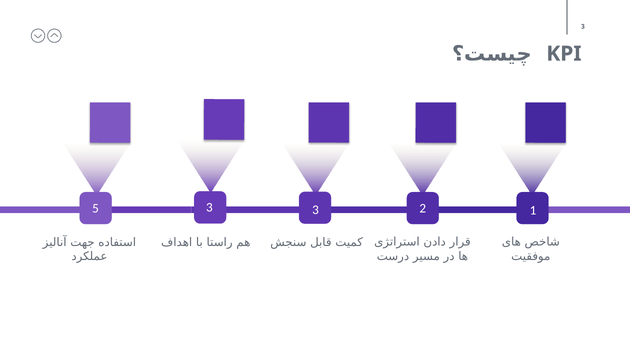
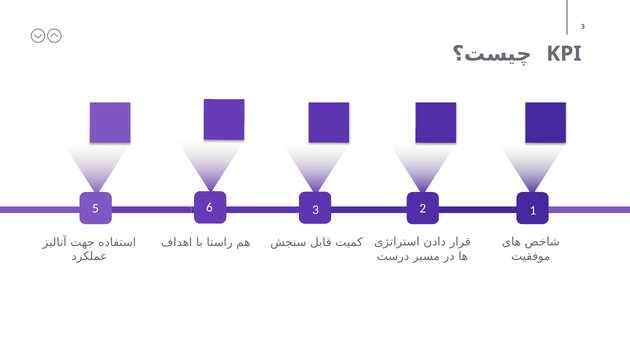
5 3: 3 -> 6
